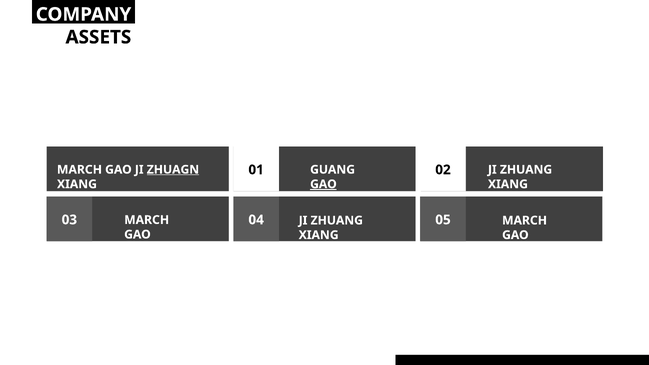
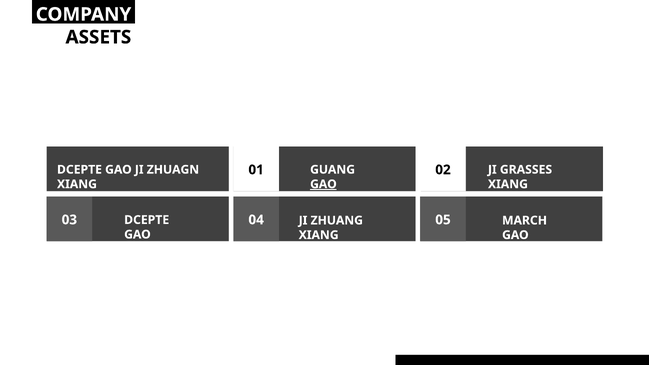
MARCH at (79, 170): MARCH -> DCEPTE
ZHUAGN underline: present -> none
02 JI ZHUANG: ZHUANG -> GRASSES
03 MARCH: MARCH -> DCEPTE
